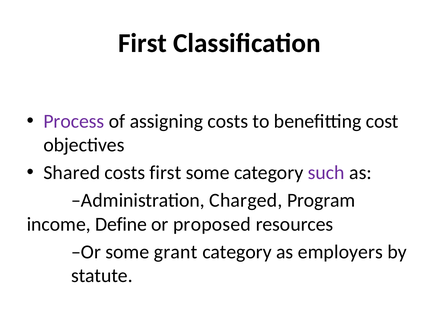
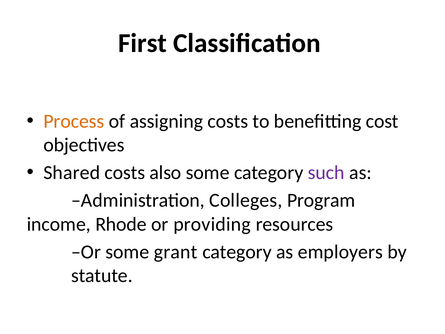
Process colour: purple -> orange
costs first: first -> also
Charged: Charged -> Colleges
Define: Define -> Rhode
proposed: proposed -> providing
